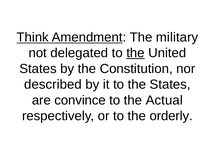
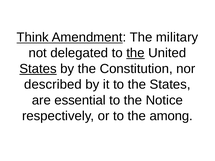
States at (38, 69) underline: none -> present
convince: convince -> essential
Actual: Actual -> Notice
orderly: orderly -> among
